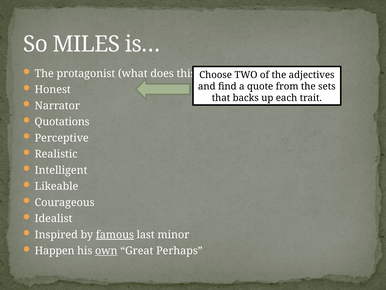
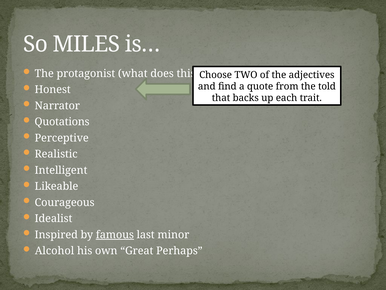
sets: sets -> told
Happen: Happen -> Alcohol
own underline: present -> none
